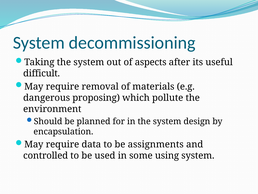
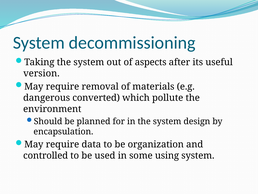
difficult: difficult -> version
proposing: proposing -> converted
assignments: assignments -> organization
